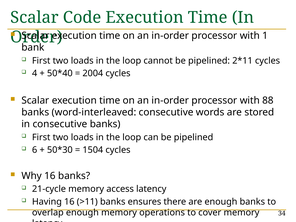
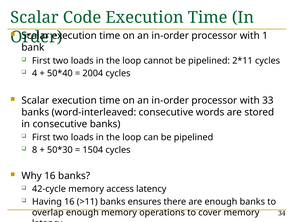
88: 88 -> 33
6: 6 -> 8
21-cycle: 21-cycle -> 42-cycle
